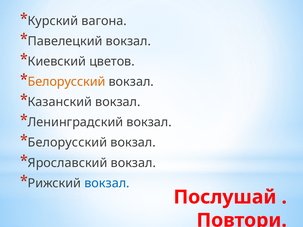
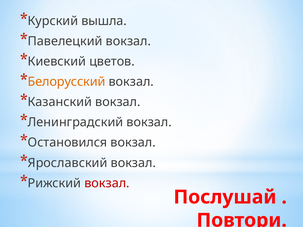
вагона: вагона -> вышла
Белорусский at (67, 143): Белорусский -> Остановился
вокзал at (107, 183) colour: blue -> red
